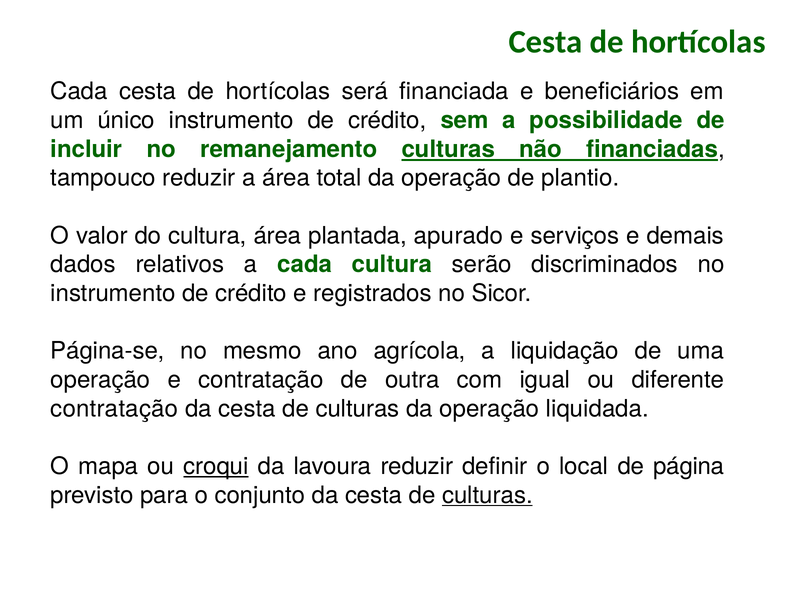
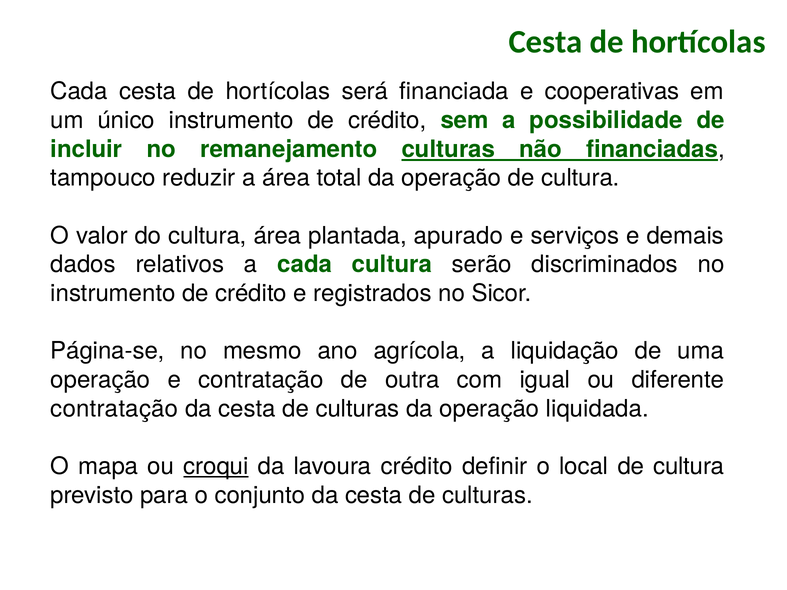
beneficiários: beneficiários -> cooperativas
operação de plantio: plantio -> cultura
lavoura reduzir: reduzir -> crédito
local de página: página -> cultura
culturas at (487, 495) underline: present -> none
